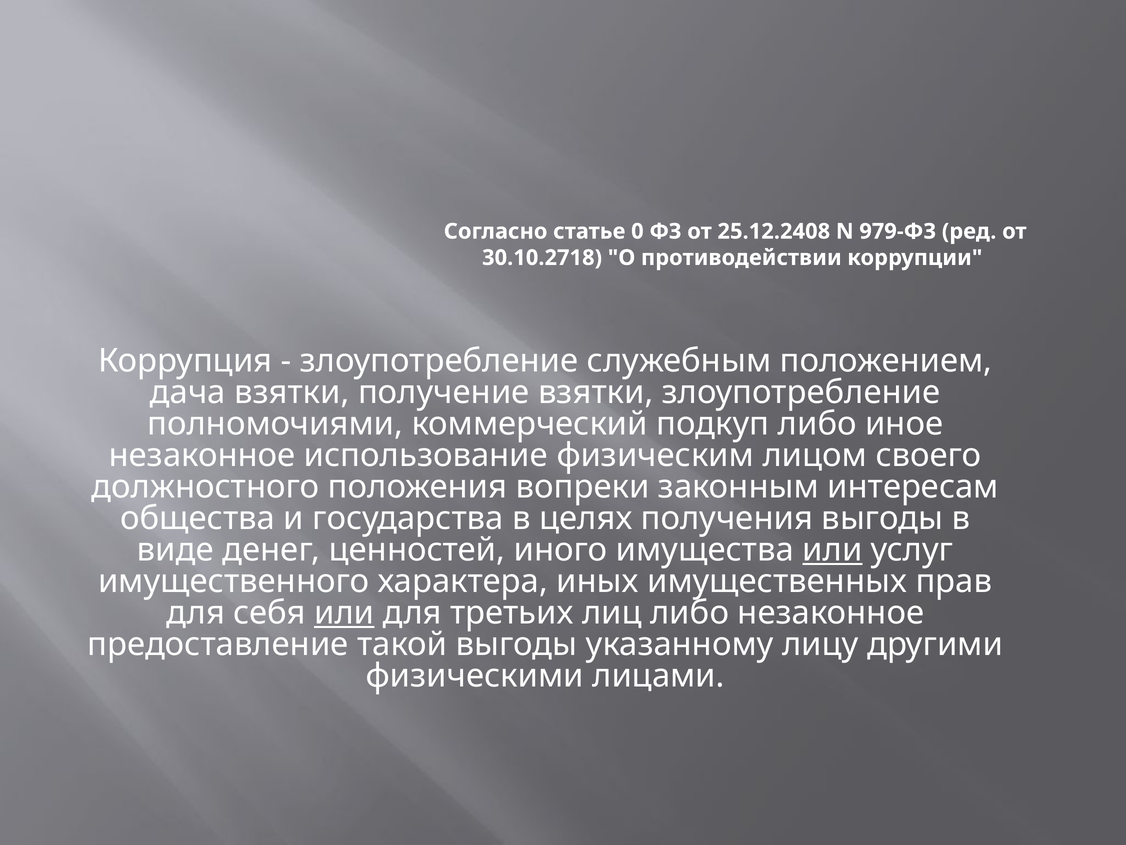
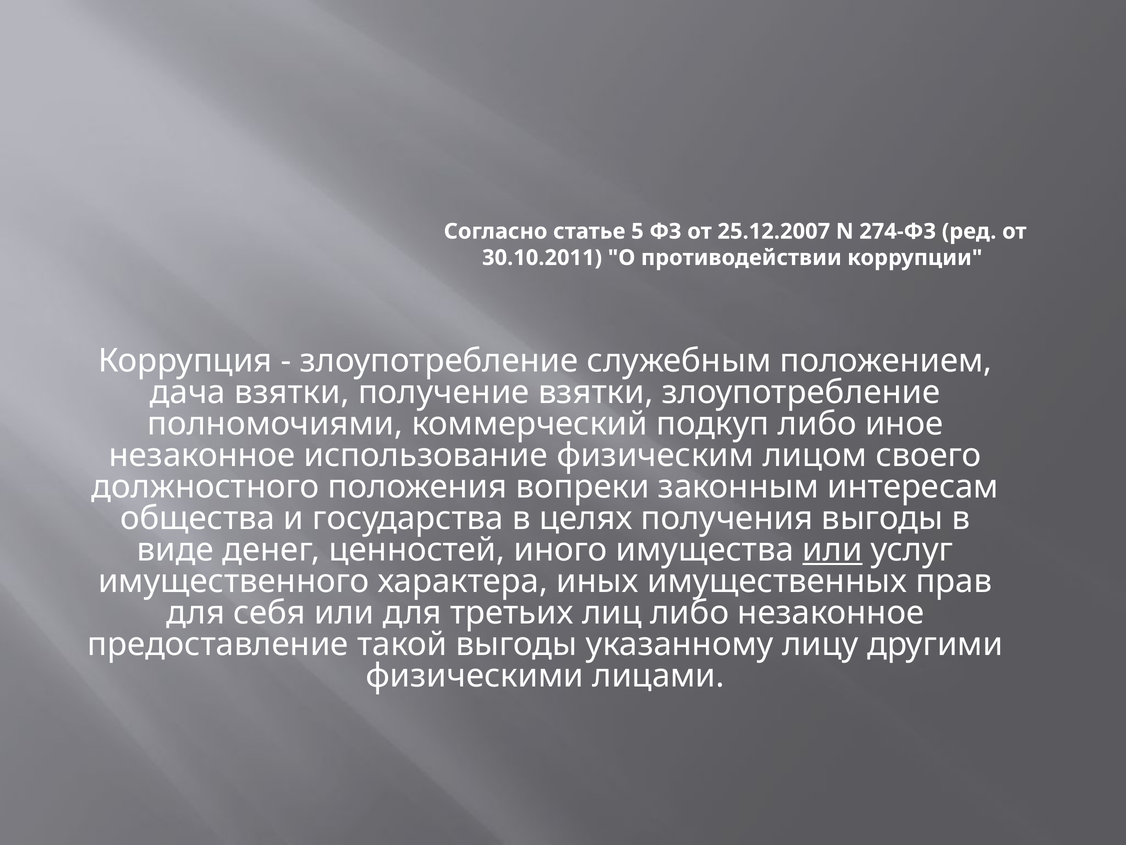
0: 0 -> 5
25.12.2408: 25.12.2408 -> 25.12.2007
979-ФЗ: 979-ФЗ -> 274-ФЗ
30.10.2718: 30.10.2718 -> 30.10.2011
или at (344, 613) underline: present -> none
